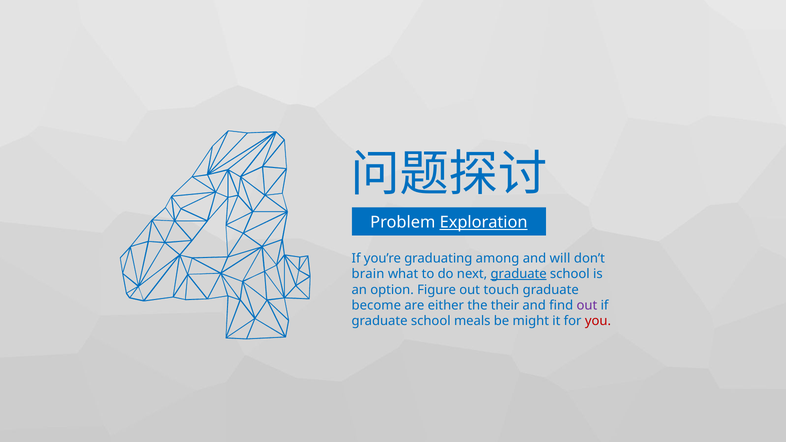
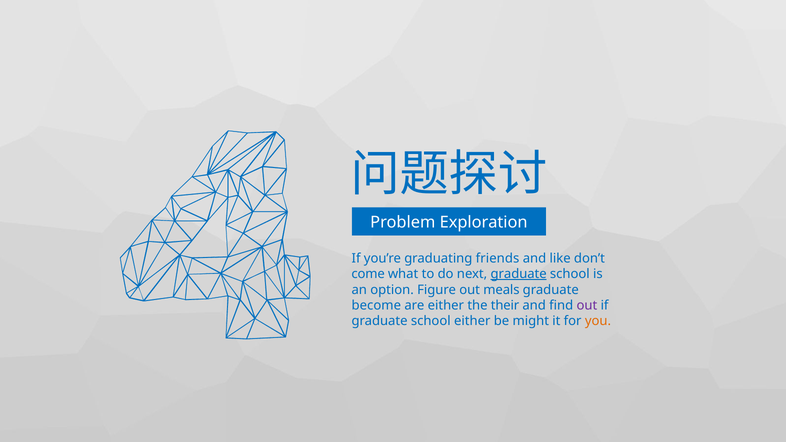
Exploration underline: present -> none
among: among -> friends
will: will -> like
brain: brain -> come
touch: touch -> meals
school meals: meals -> either
you colour: red -> orange
